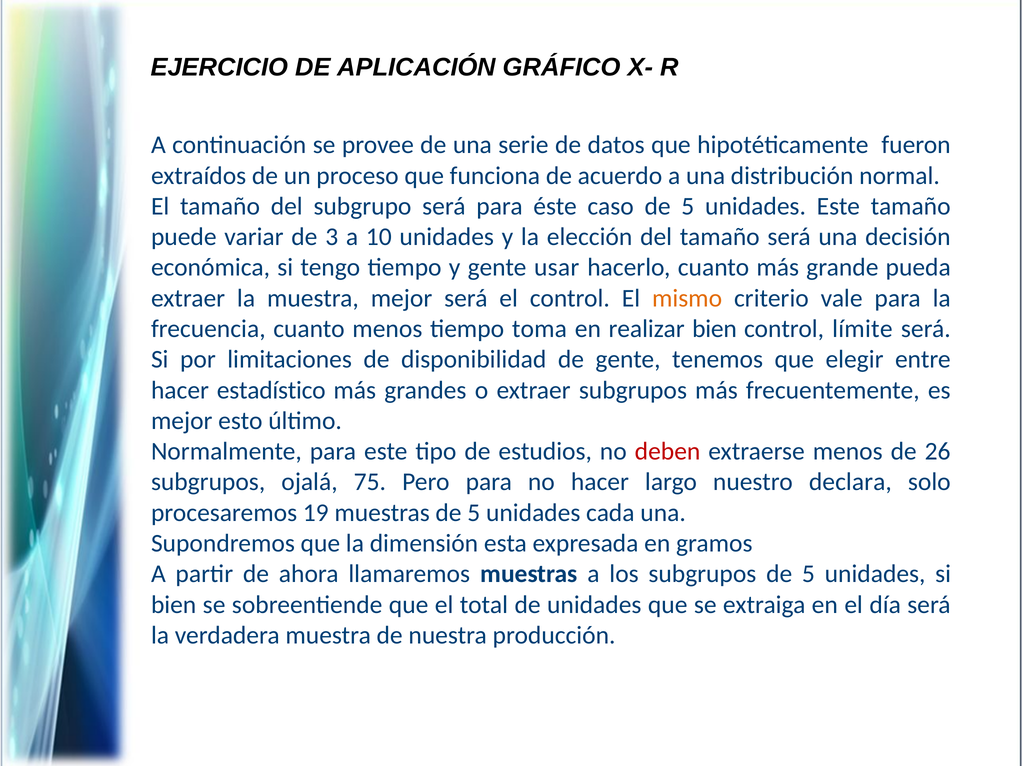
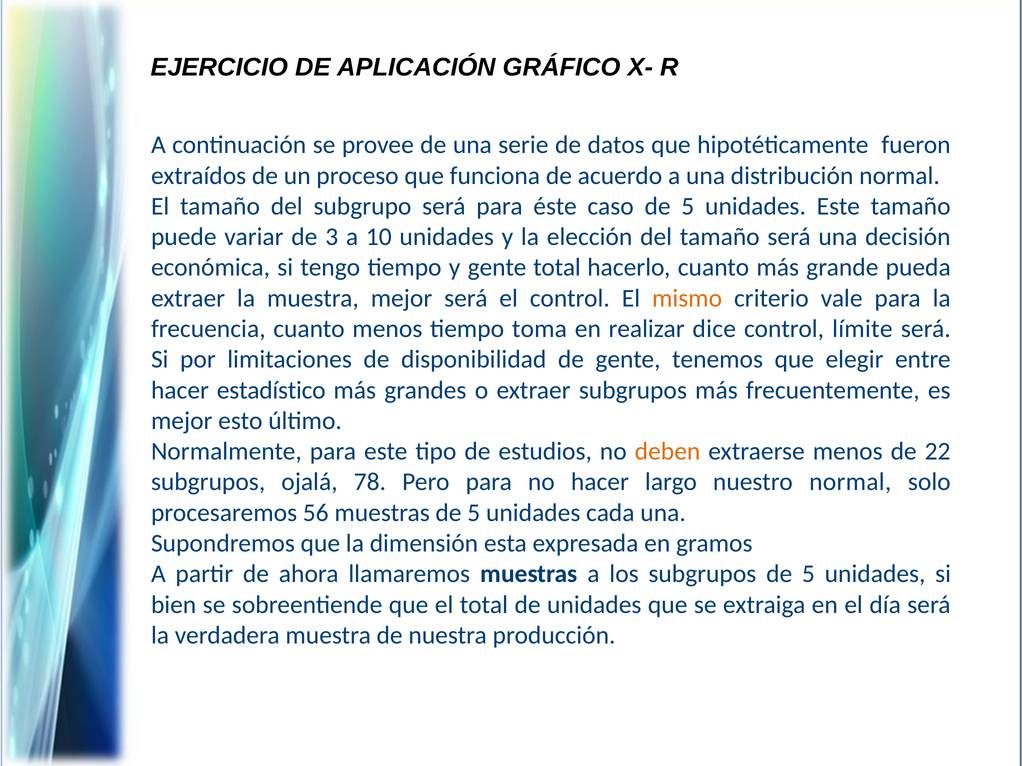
gente usar: usar -> total
realizar bien: bien -> dice
deben colour: red -> orange
26: 26 -> 22
75: 75 -> 78
nuestro declara: declara -> normal
19: 19 -> 56
